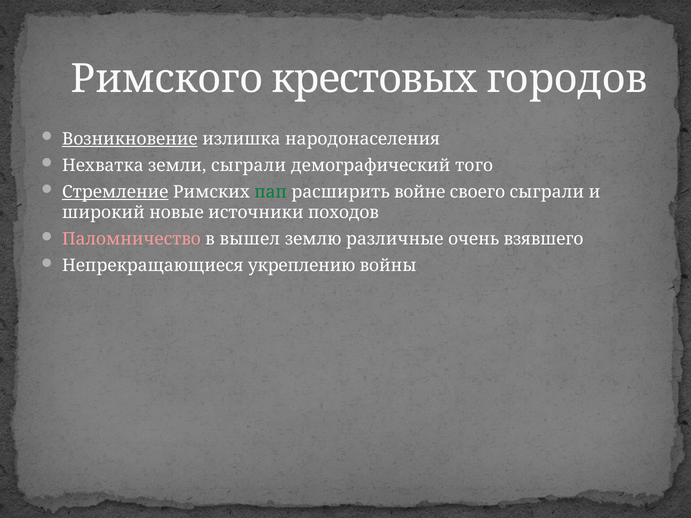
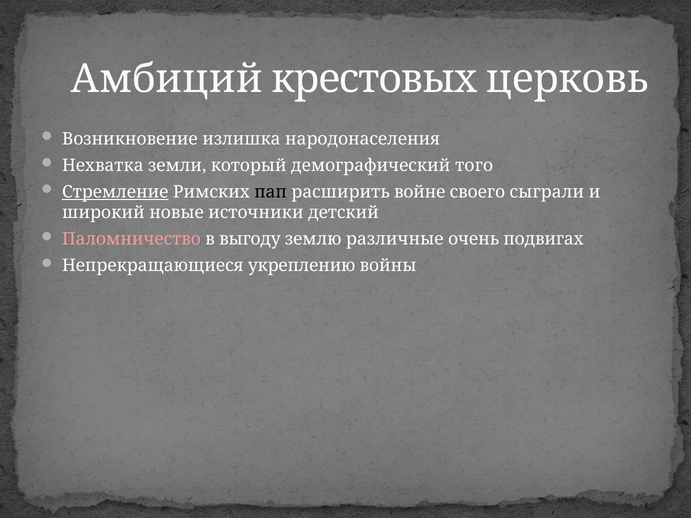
Римского: Римского -> Амбиций
городов: городов -> церковь
Возникновение underline: present -> none
земли сыграли: сыграли -> который
пап colour: green -> black
походов: походов -> детский
вышел: вышел -> выгоду
взявшего: взявшего -> подвигах
